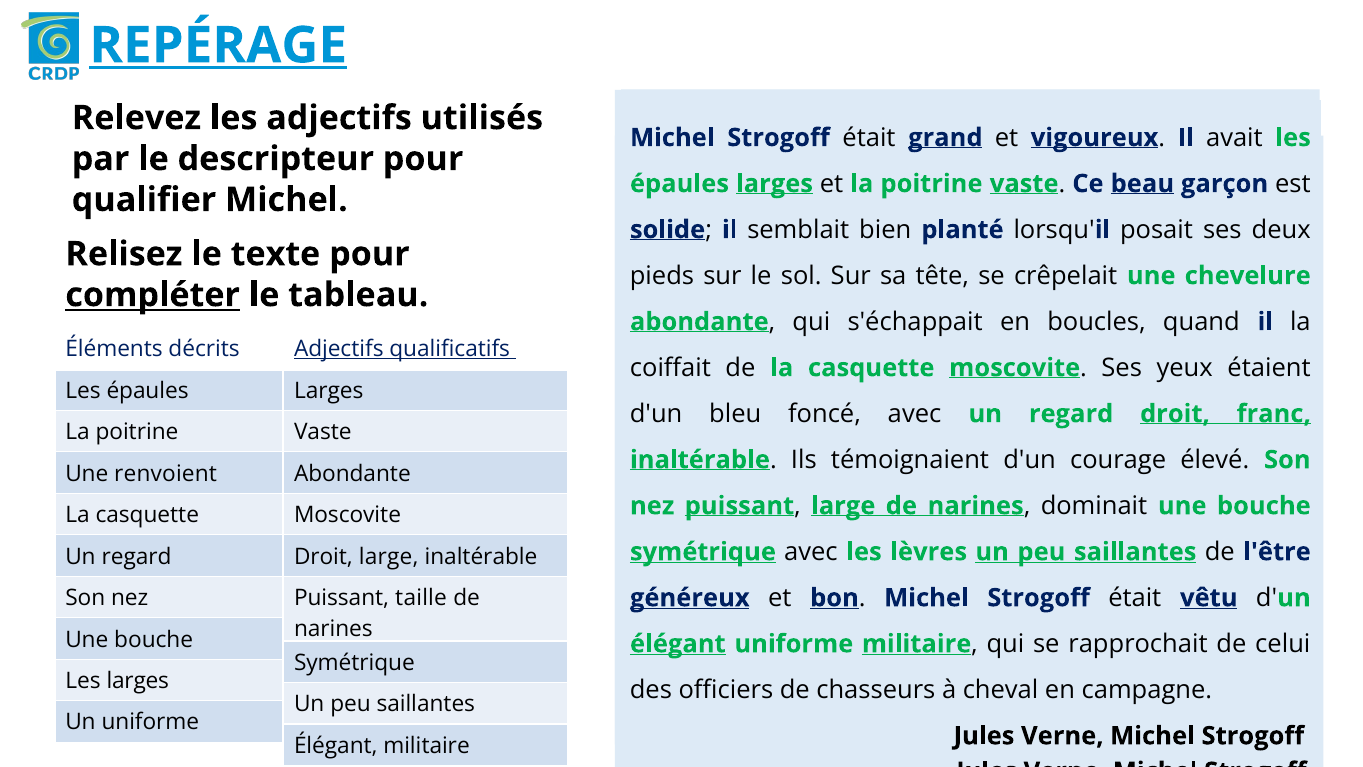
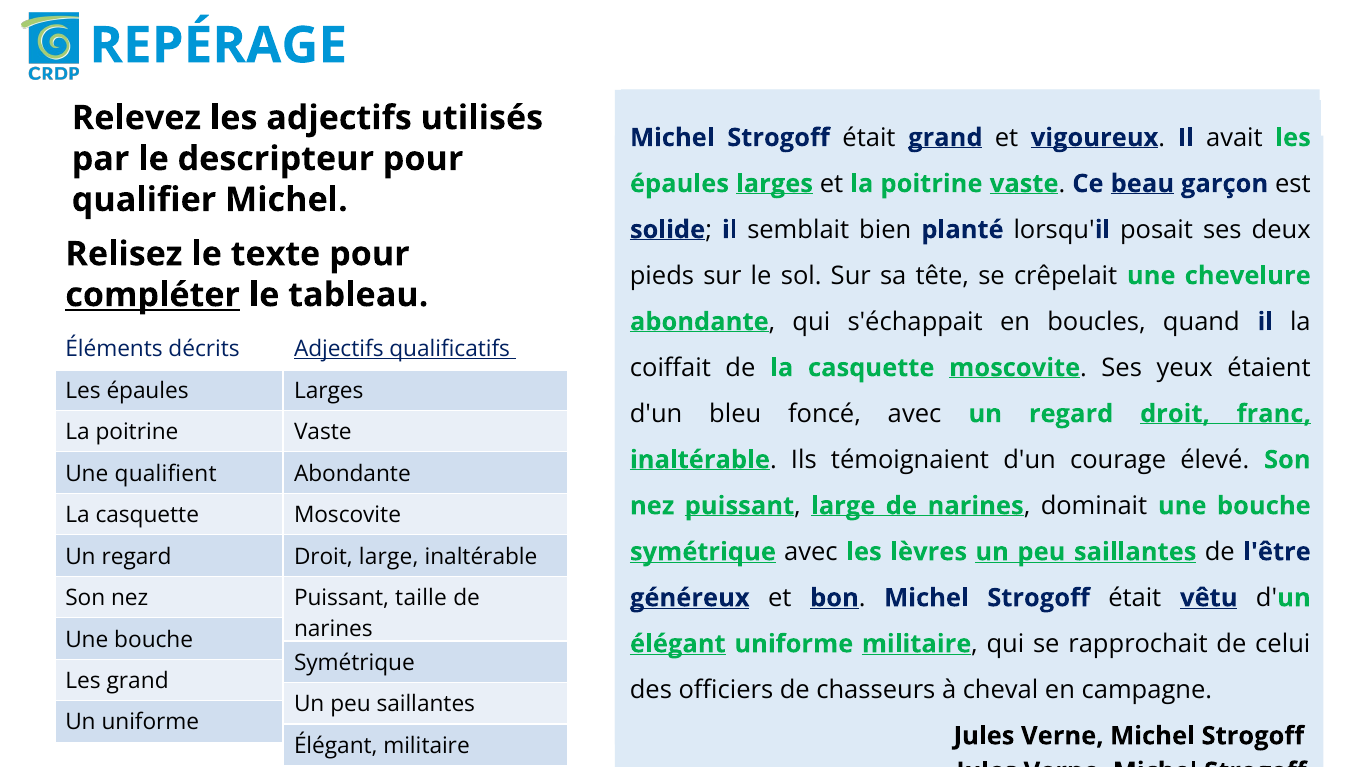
REPÉRAGE underline: present -> none
renvoient: renvoient -> qualifient
Les larges: larges -> grand
